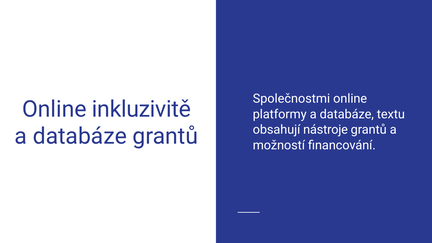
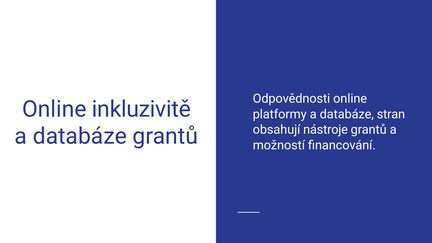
Společnostmi: Společnostmi -> Odpovědnosti
textu: textu -> stran
